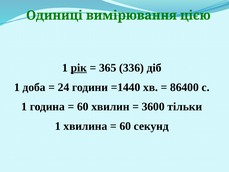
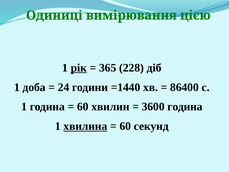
336: 336 -> 228
3600 тільки: тільки -> година
хвилина underline: none -> present
